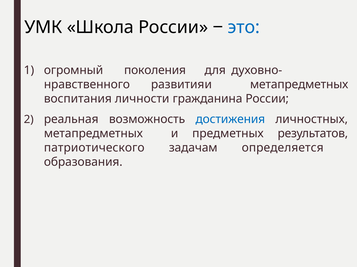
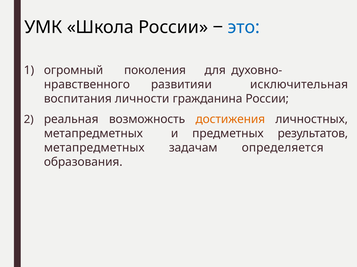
метапредметных at (299, 85): метапредметных -> исключительная
достижения colour: blue -> orange
патриотического at (94, 148): патриотического -> метапредметных
